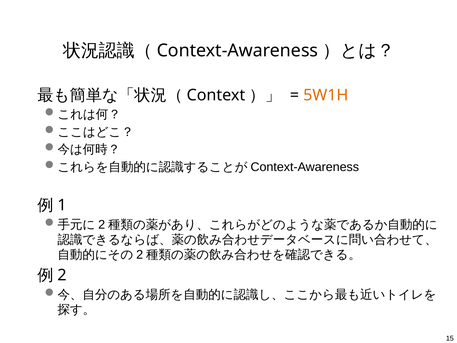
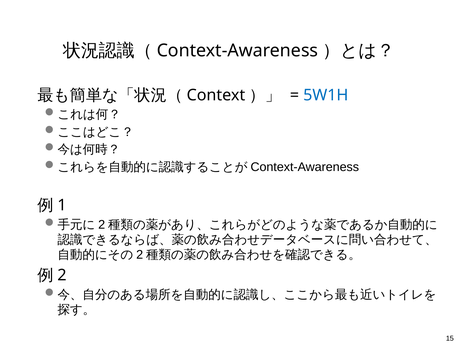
5W1H colour: orange -> blue
